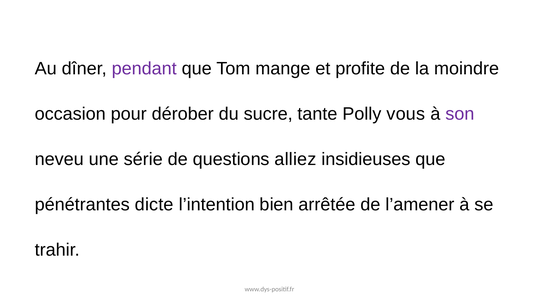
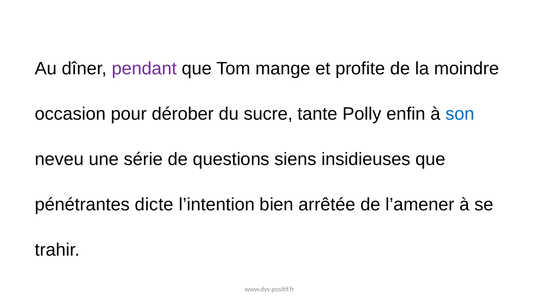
vous: vous -> enfin
son colour: purple -> blue
alliez: alliez -> siens
